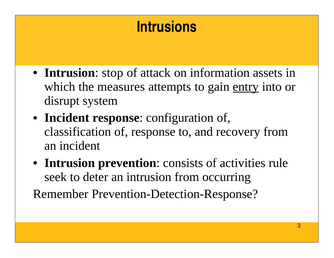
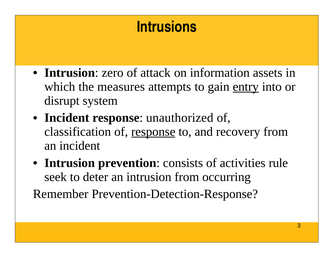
stop: stop -> zero
configuration: configuration -> unauthorized
response at (153, 132) underline: none -> present
